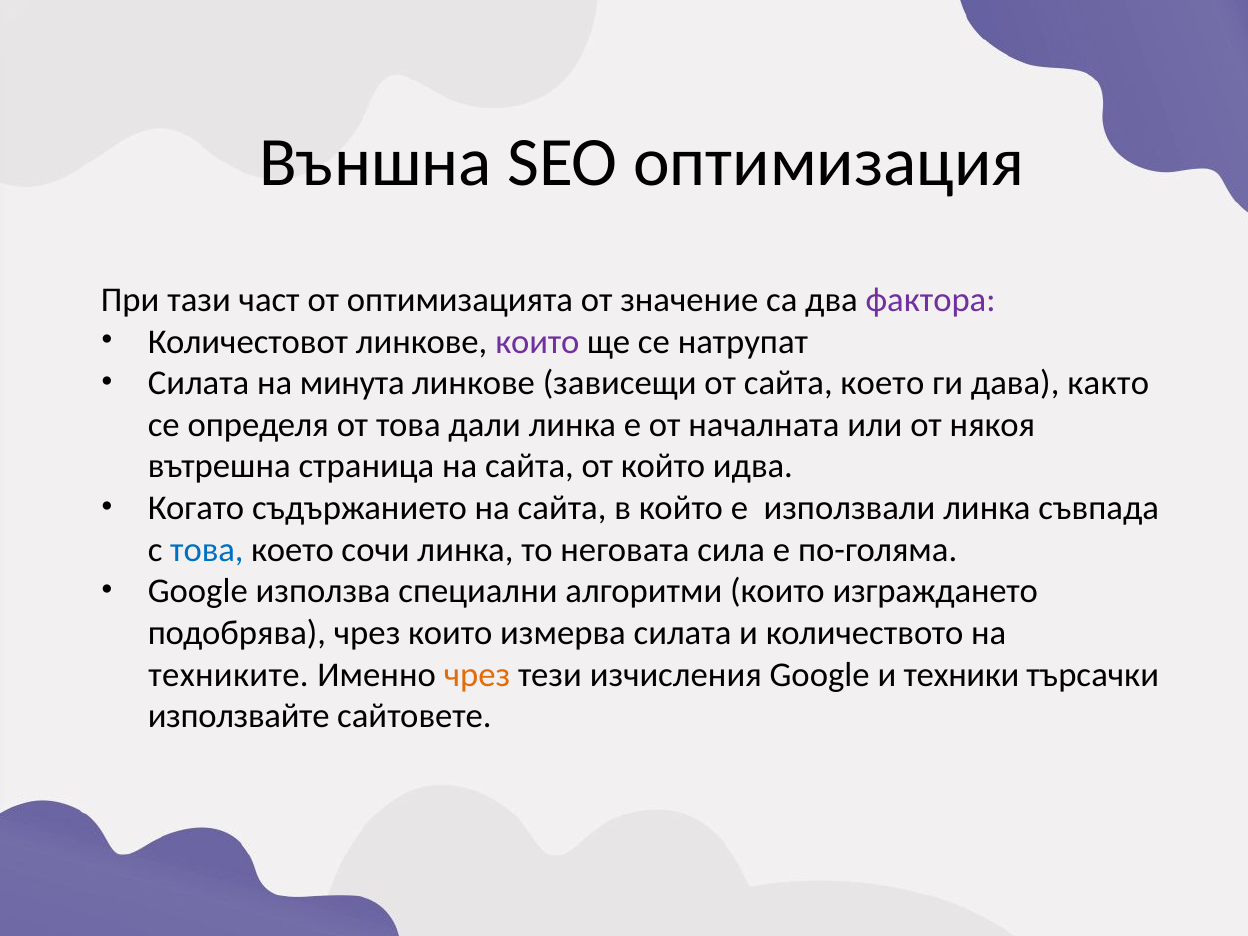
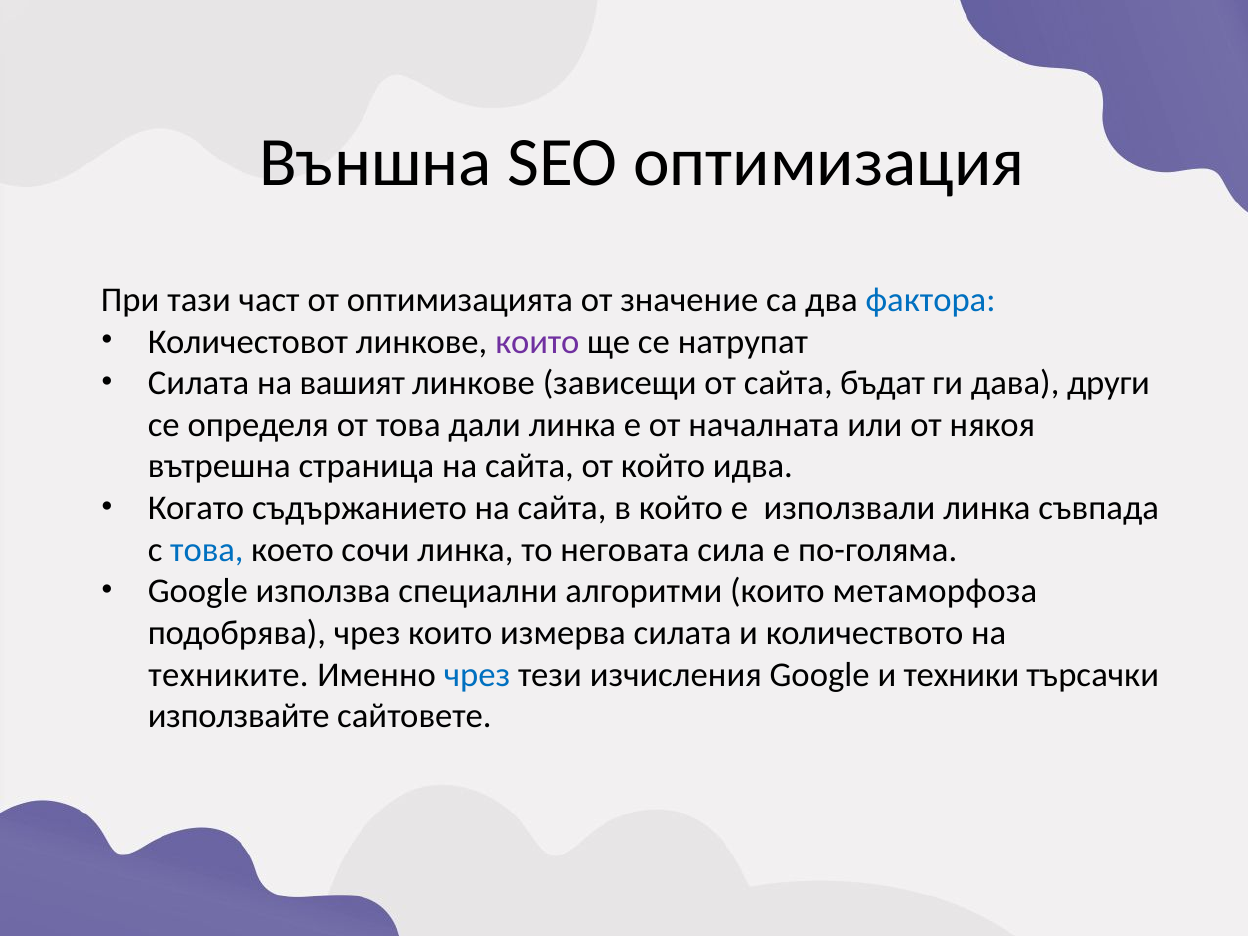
фактора colour: purple -> blue
минута: минута -> вашият
сайта което: което -> бъдат
както: както -> други
изграждането: изграждането -> метаморфоза
чрез at (477, 675) colour: orange -> blue
